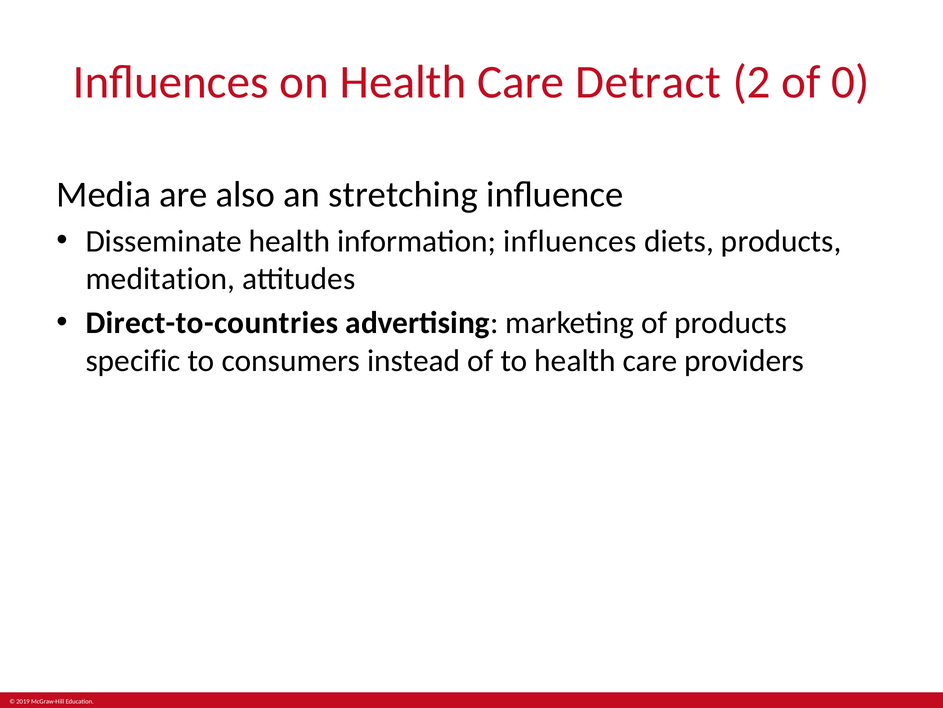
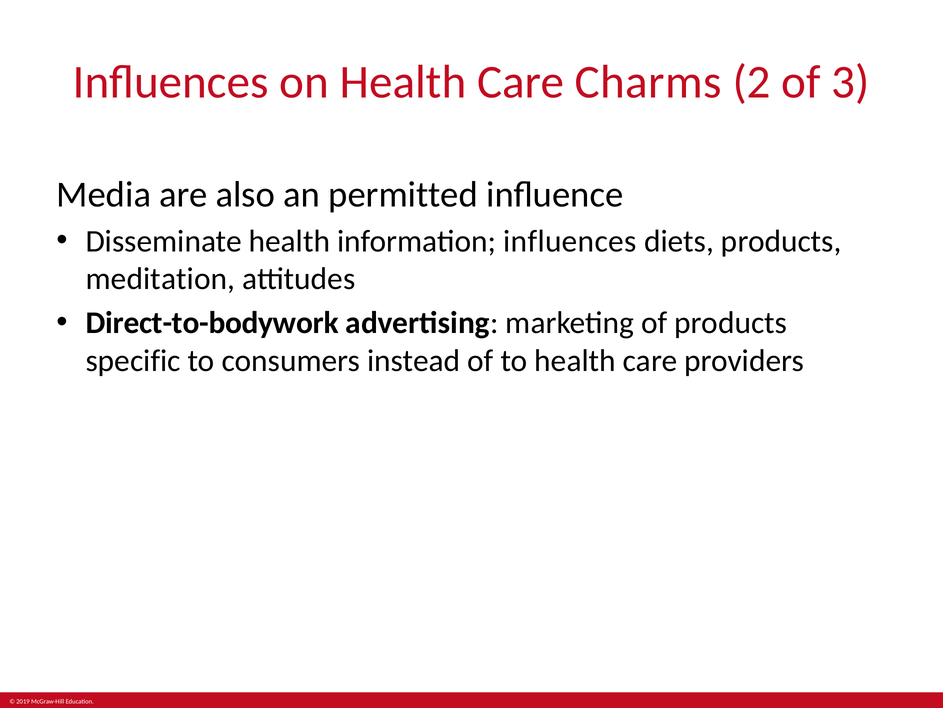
Detract: Detract -> Charms
0: 0 -> 3
stretching: stretching -> permitted
Direct-to-countries: Direct-to-countries -> Direct-to-bodywork
